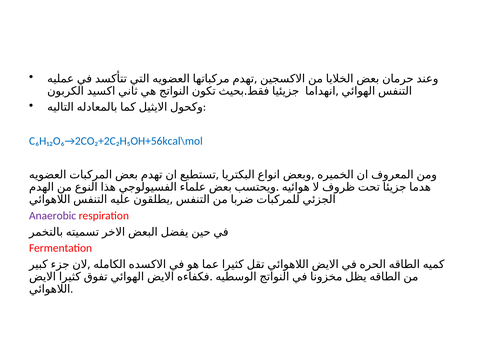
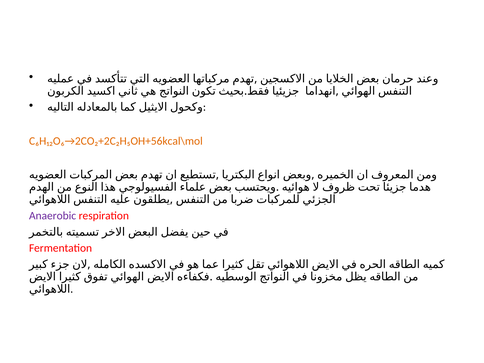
C₆H₁₂O₆→2CO₂+2C₂H₅OH+56kcal\mol colour: blue -> orange
